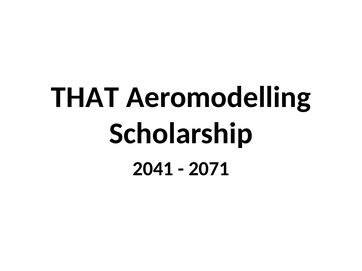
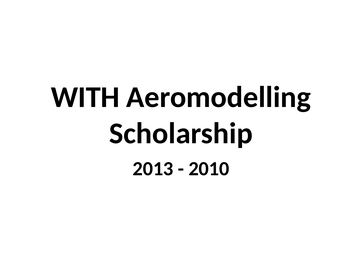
THAT: THAT -> WITH
2041: 2041 -> 2013
2071: 2071 -> 2010
